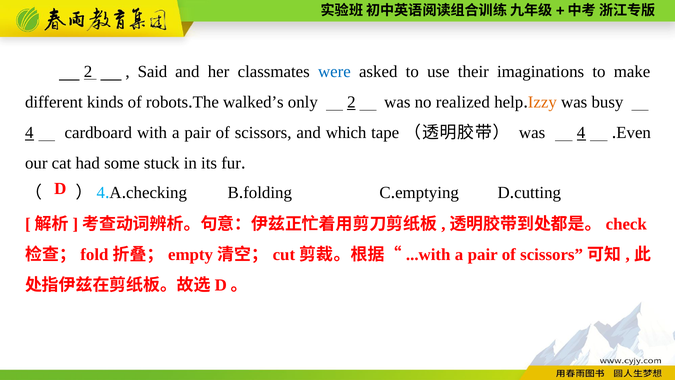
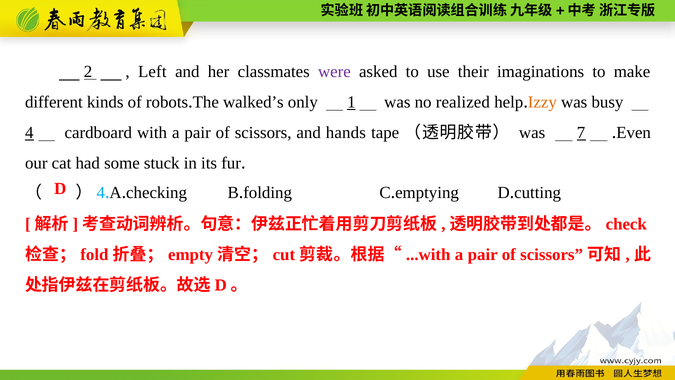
Said: Said -> Left
were colour: blue -> purple
only 2: 2 -> 1
which: which -> hands
was 4: 4 -> 7
